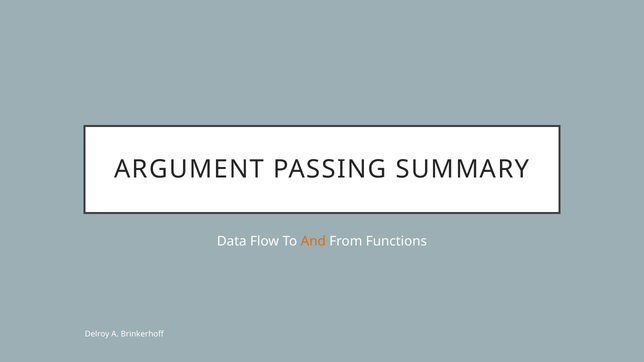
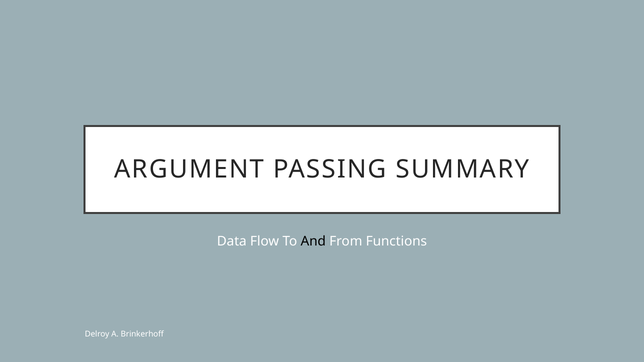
And colour: orange -> black
